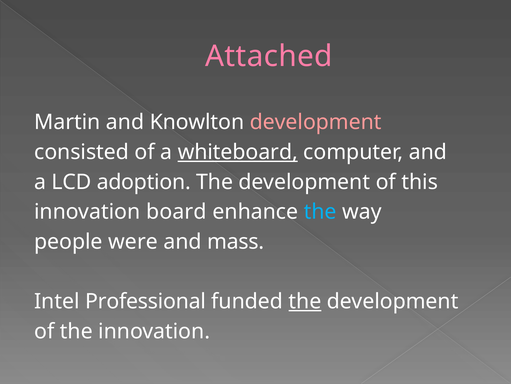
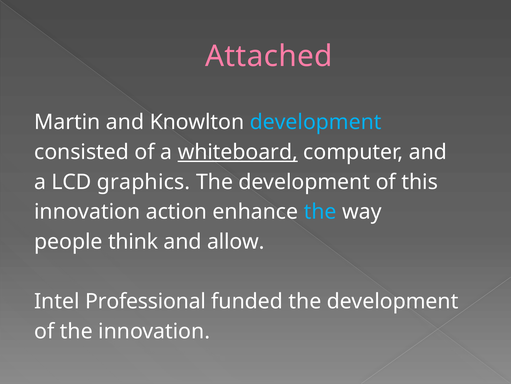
development at (316, 122) colour: pink -> light blue
adoption: adoption -> graphics
board: board -> action
were: were -> think
mass: mass -> allow
the at (305, 301) underline: present -> none
